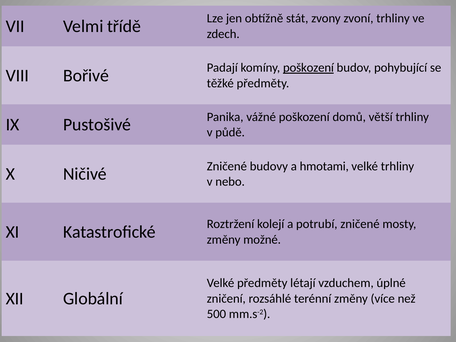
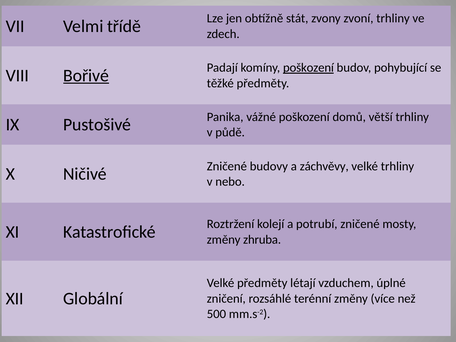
Bořivé underline: none -> present
hmotami: hmotami -> záchvěvy
možné: možné -> zhruba
